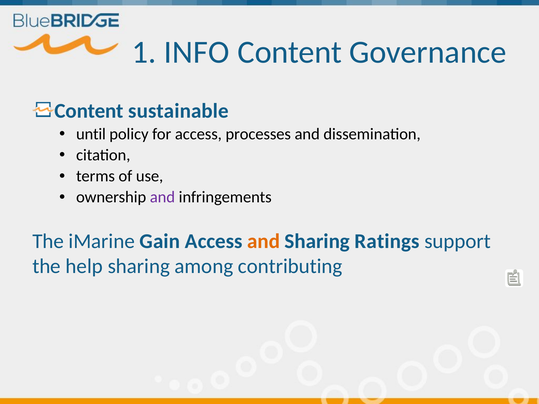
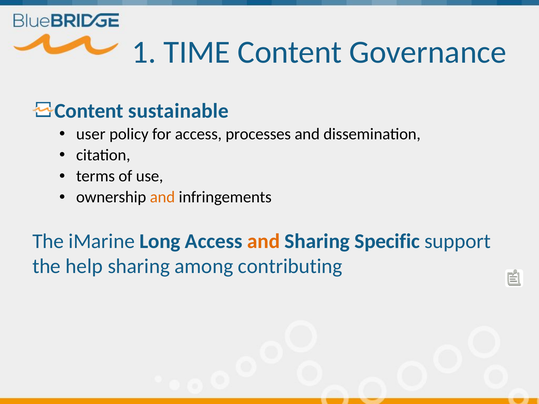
INFO: INFO -> TIME
until: until -> user
and at (162, 197) colour: purple -> orange
Gain: Gain -> Long
Ratings: Ratings -> Specific
